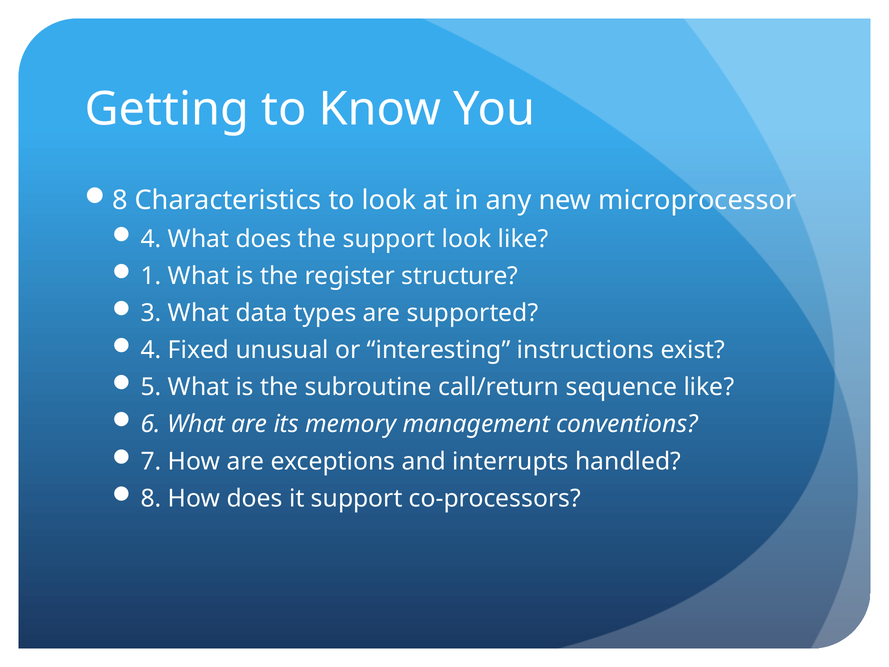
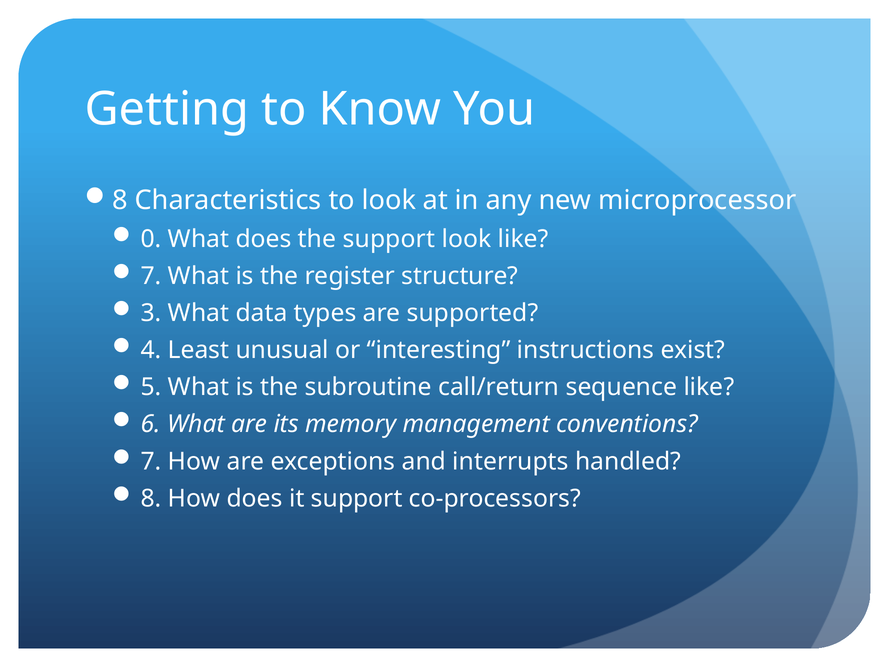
4 at (151, 239): 4 -> 0
1 at (151, 276): 1 -> 7
Fixed: Fixed -> Least
